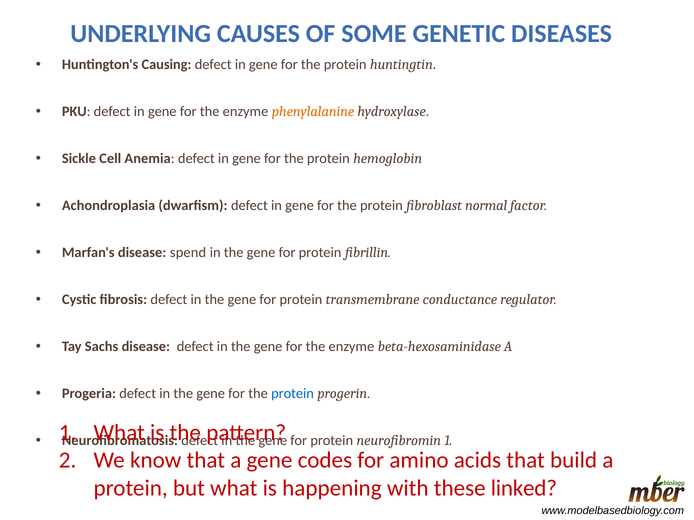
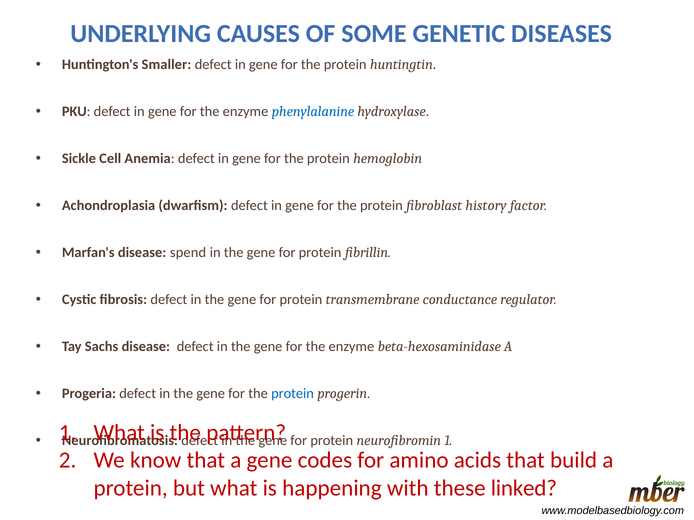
Causing: Causing -> Smaller
phenylalanine colour: orange -> blue
normal: normal -> history
